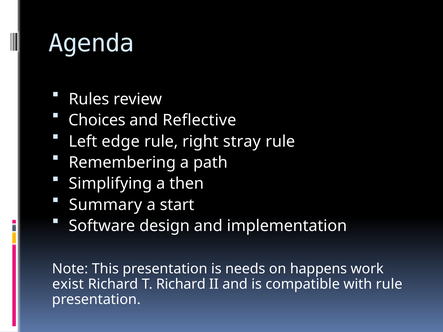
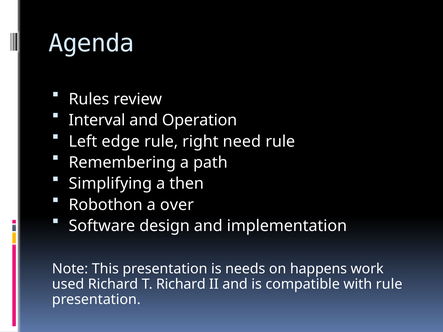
Choices: Choices -> Interval
Reflective: Reflective -> Operation
stray: stray -> need
Summary: Summary -> Robothon
start: start -> over
exist: exist -> used
